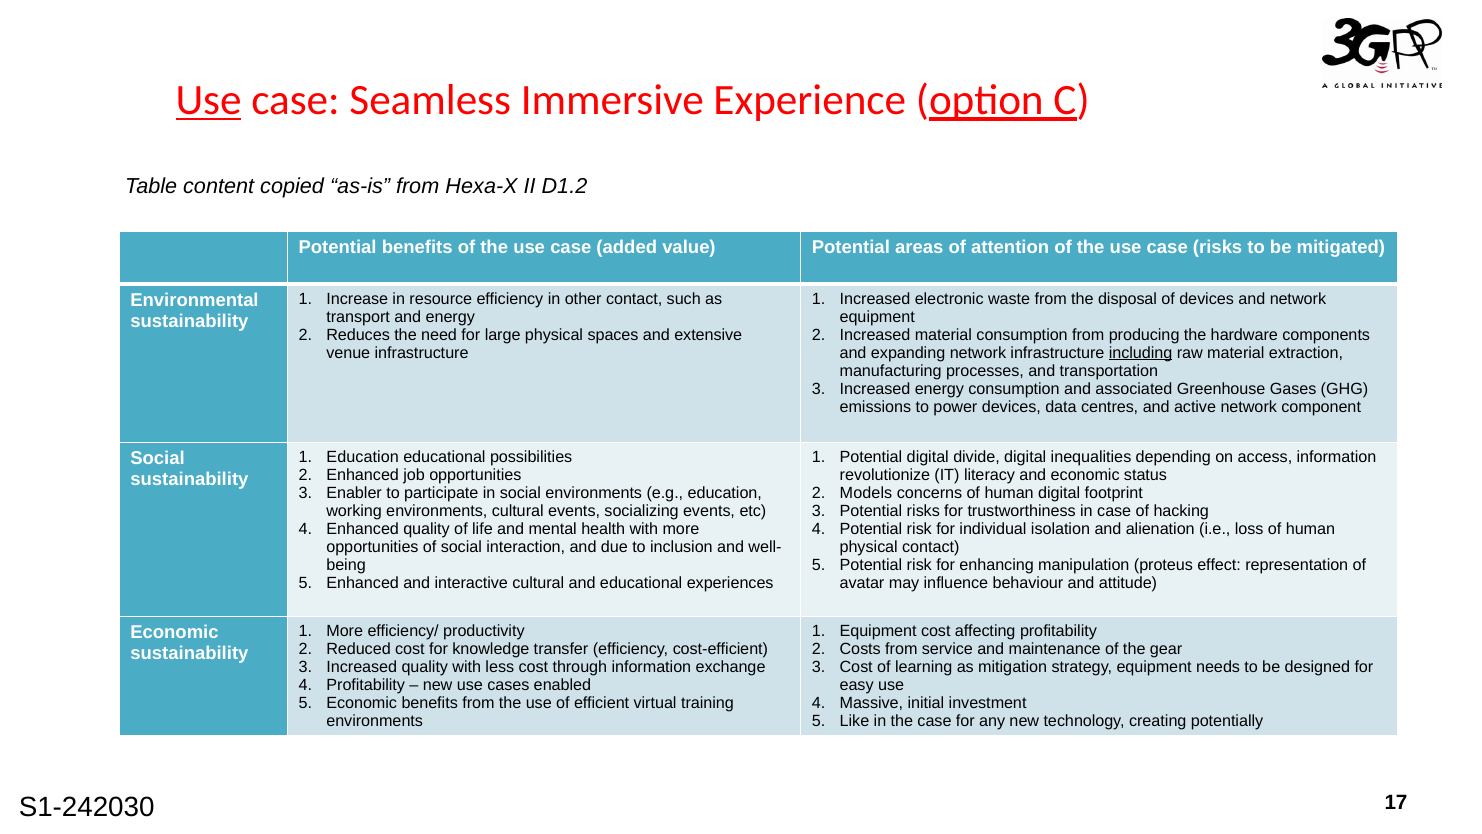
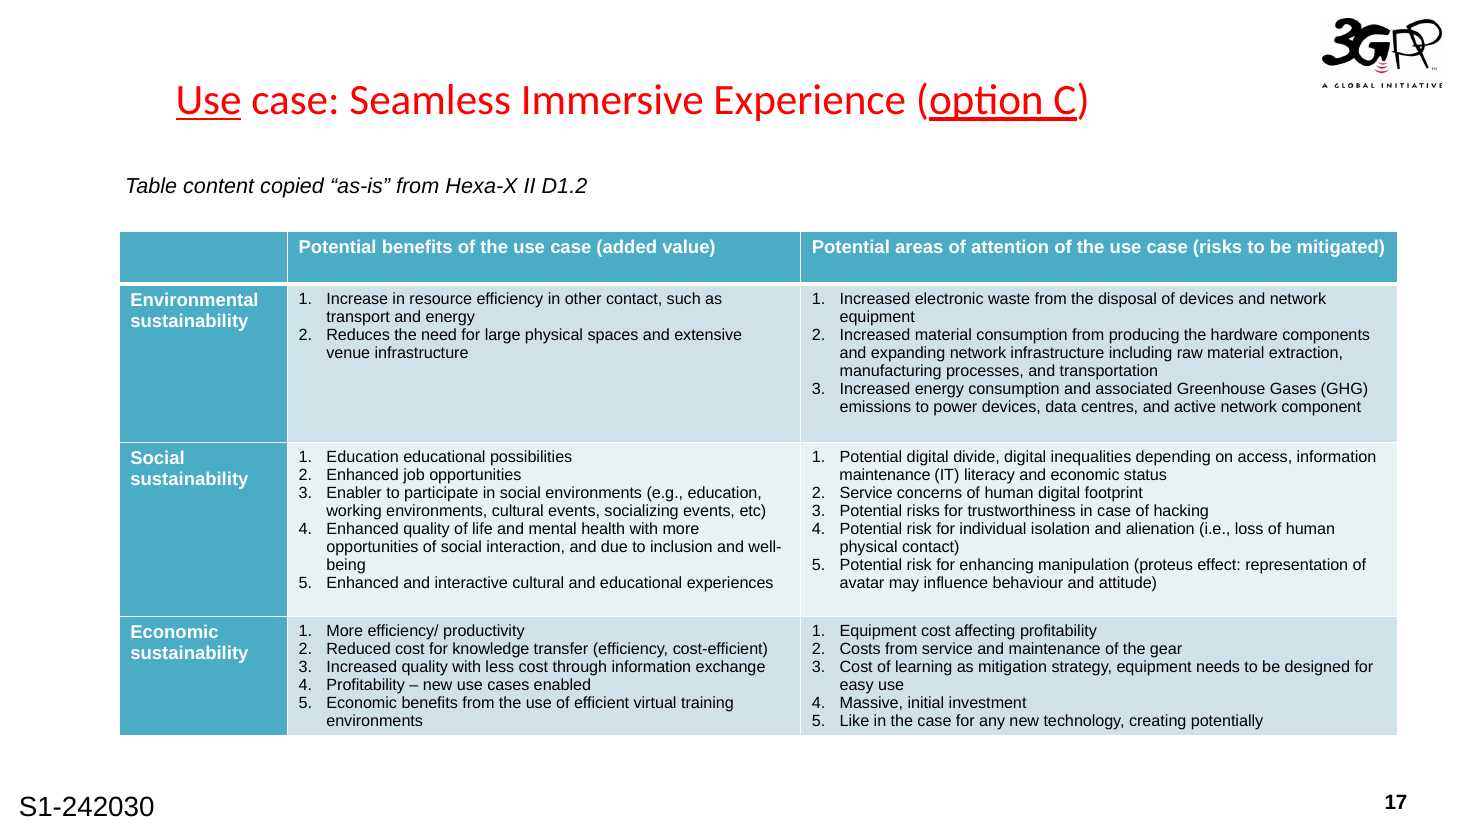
including underline: present -> none
revolutionize at (885, 475): revolutionize -> maintenance
Models at (866, 493): Models -> Service
